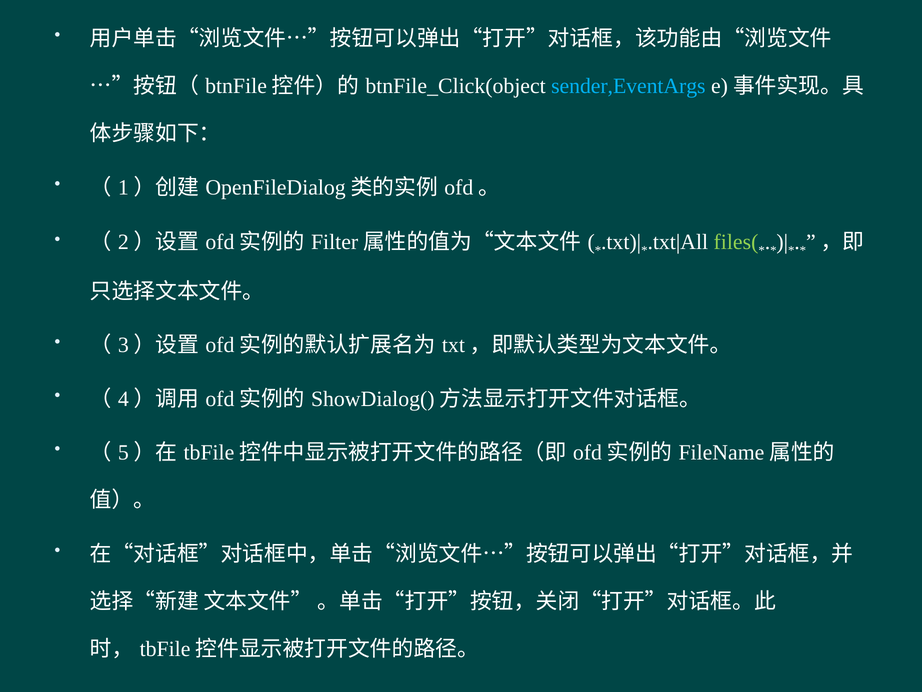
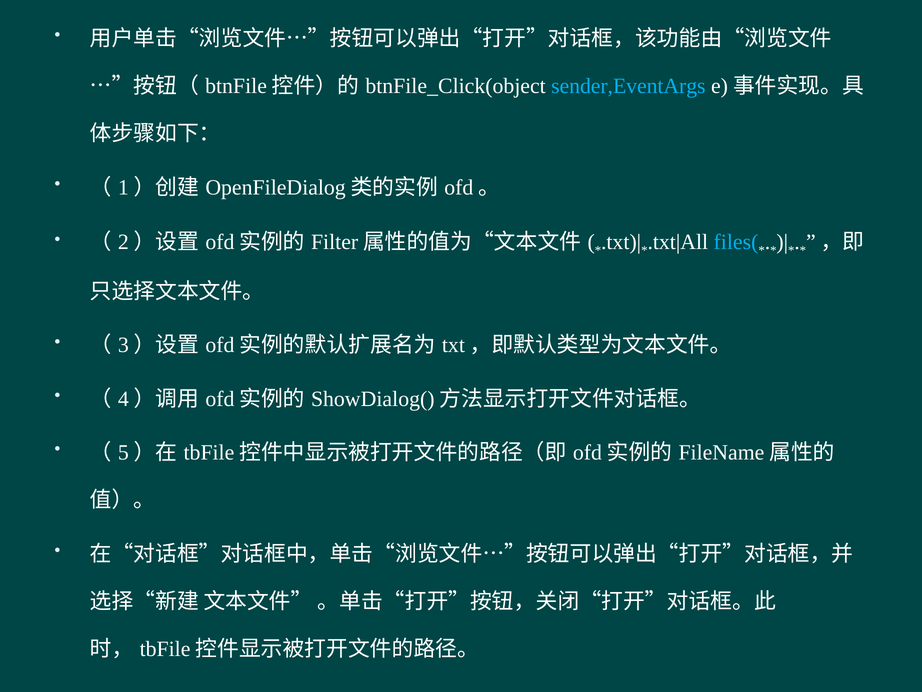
files( colour: light green -> light blue
